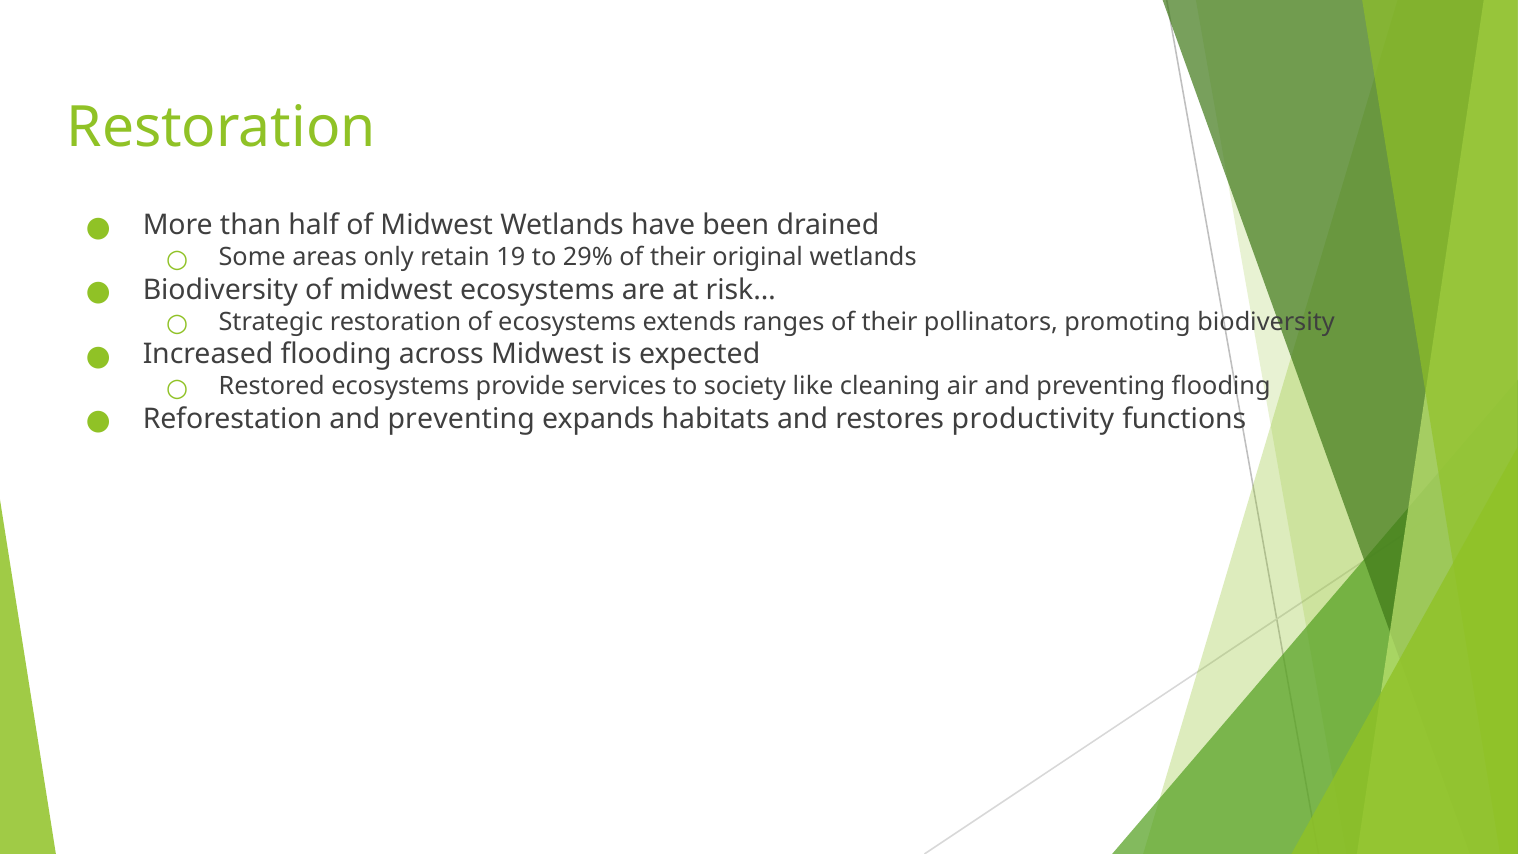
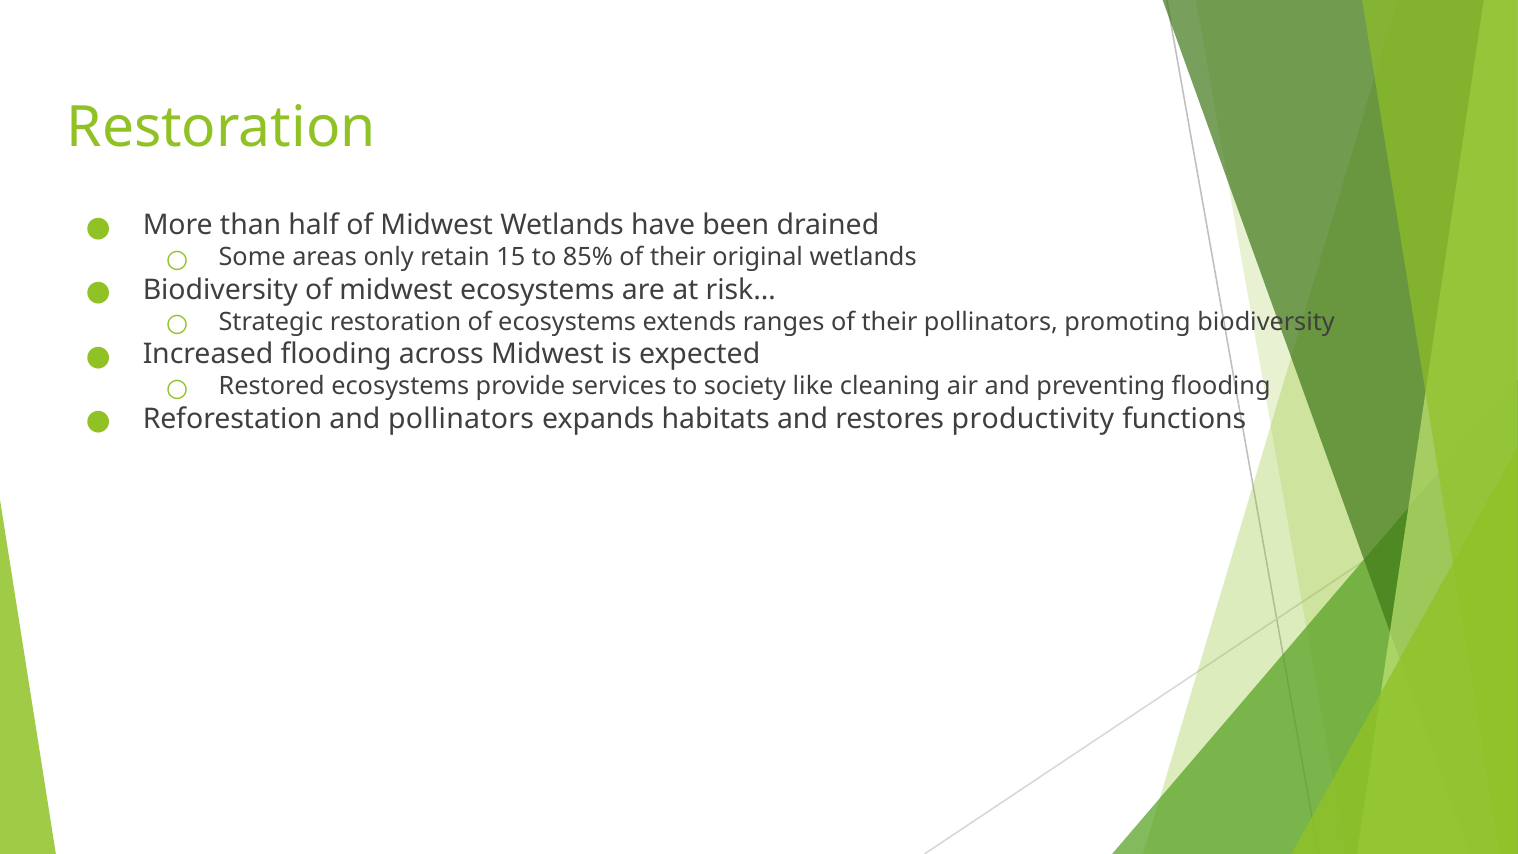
19: 19 -> 15
29%: 29% -> 85%
Reforestation and preventing: preventing -> pollinators
